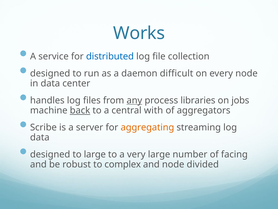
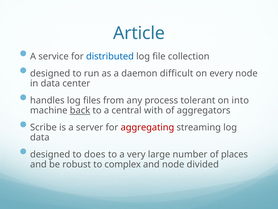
Works: Works -> Article
any underline: present -> none
libraries: libraries -> tolerant
jobs: jobs -> into
aggregating colour: orange -> red
to large: large -> does
facing: facing -> places
